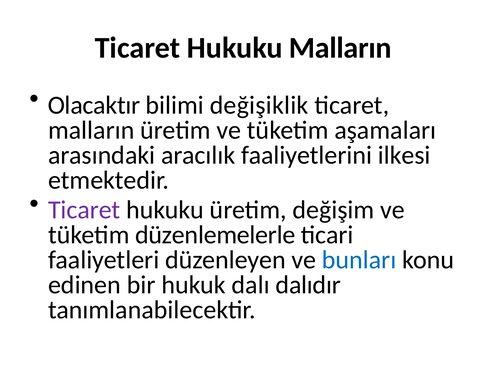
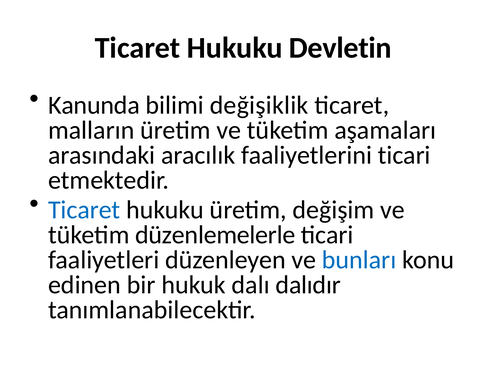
Hukuku Malların: Malların -> Devletin
Olacaktır: Olacaktır -> Kanunda
faaliyetlerini ilkesi: ilkesi -> ticari
Ticaret at (84, 210) colour: purple -> blue
